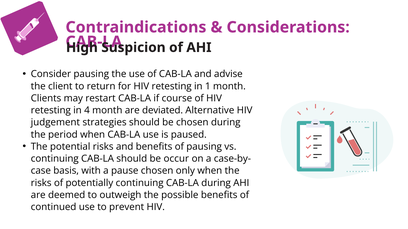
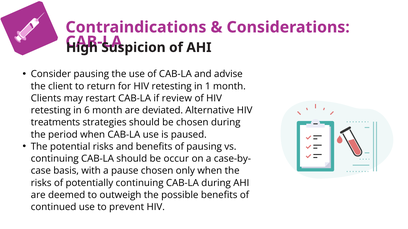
course: course -> review
4: 4 -> 6
judgement: judgement -> treatments
